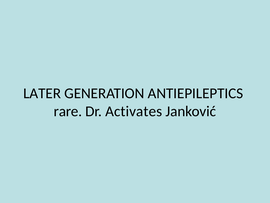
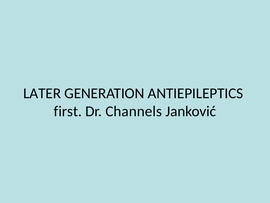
rare: rare -> first
Activates: Activates -> Channels
